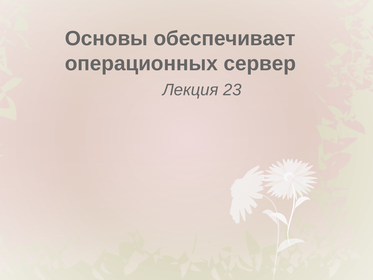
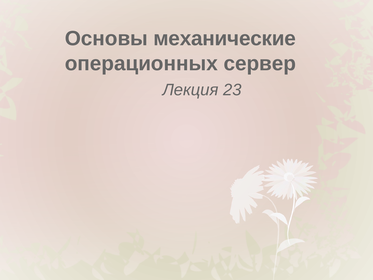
обеспечивает: обеспечивает -> механические
